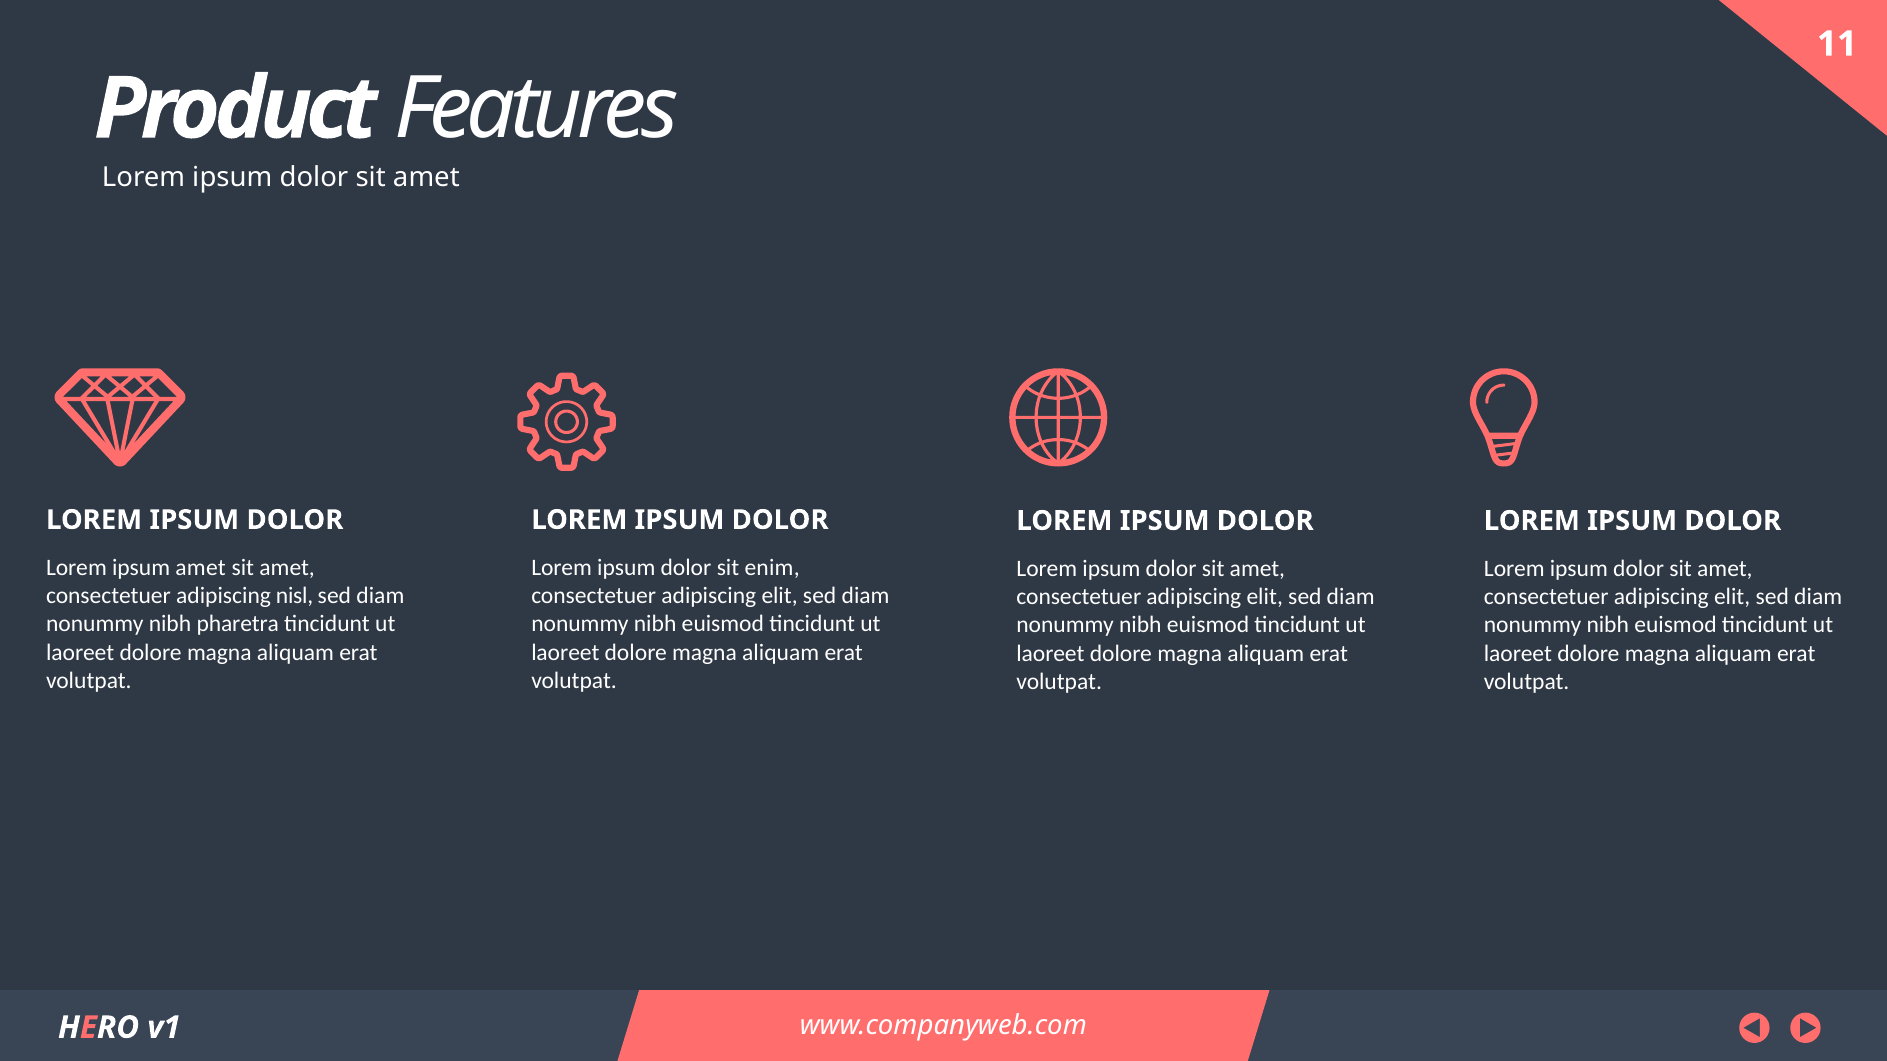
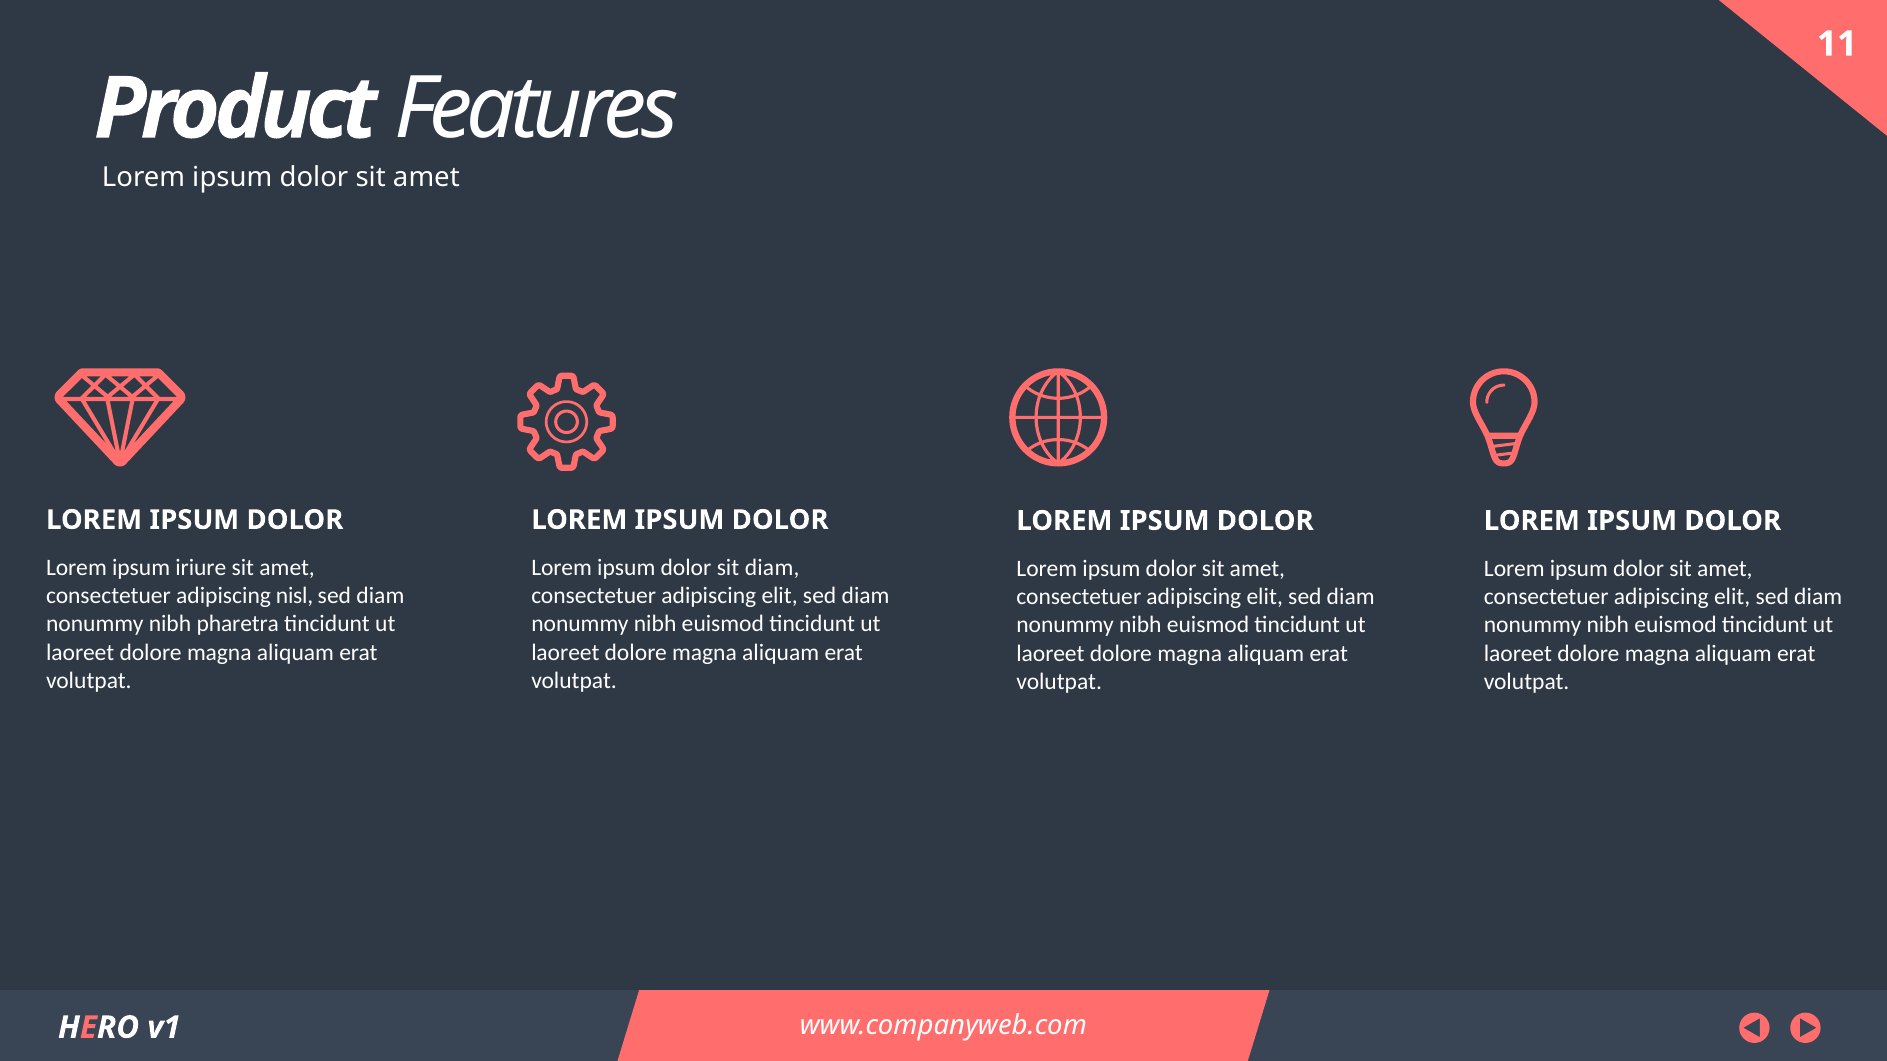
ipsum amet: amet -> iriure
sit enim: enim -> diam
